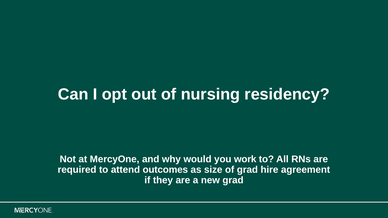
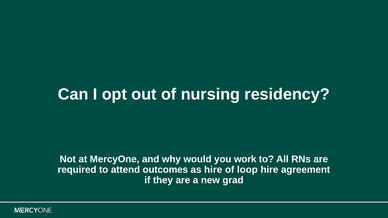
as size: size -> hire
of grad: grad -> loop
